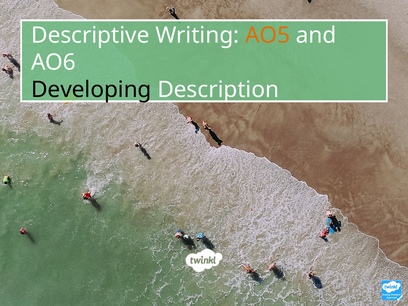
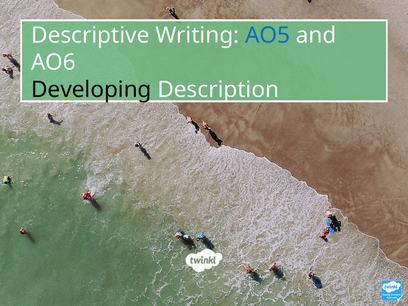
AO5 colour: orange -> blue
